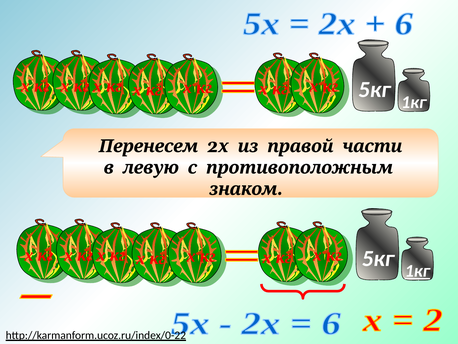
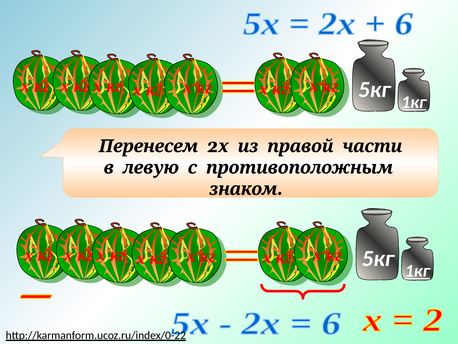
1кг at (414, 102) underline: none -> present
